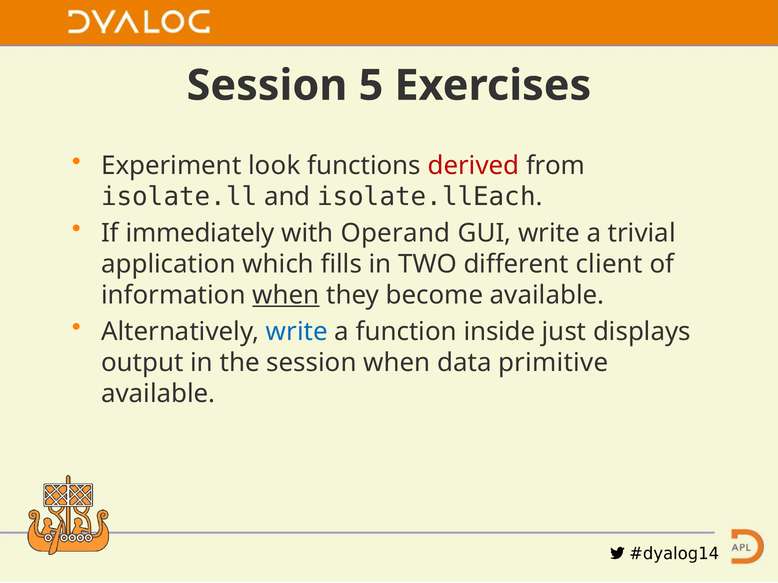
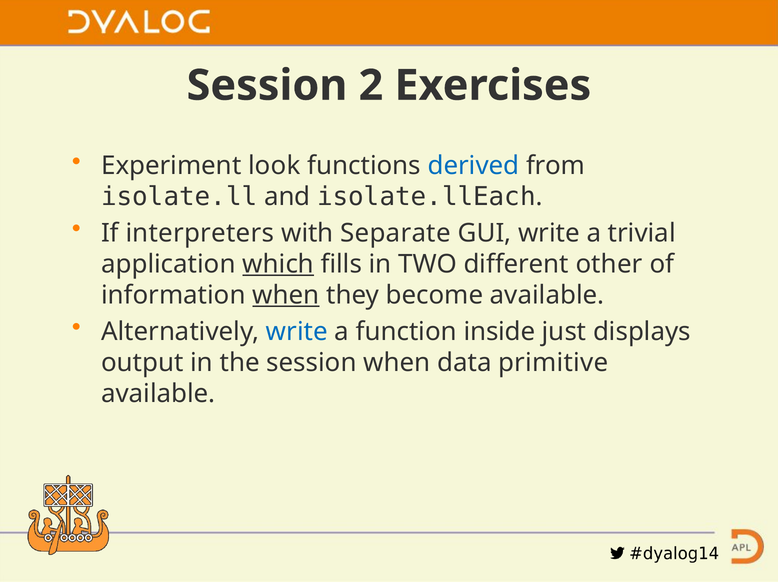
5: 5 -> 2
derived colour: red -> blue
immediately: immediately -> interpreters
Operand: Operand -> Separate
which underline: none -> present
client: client -> other
